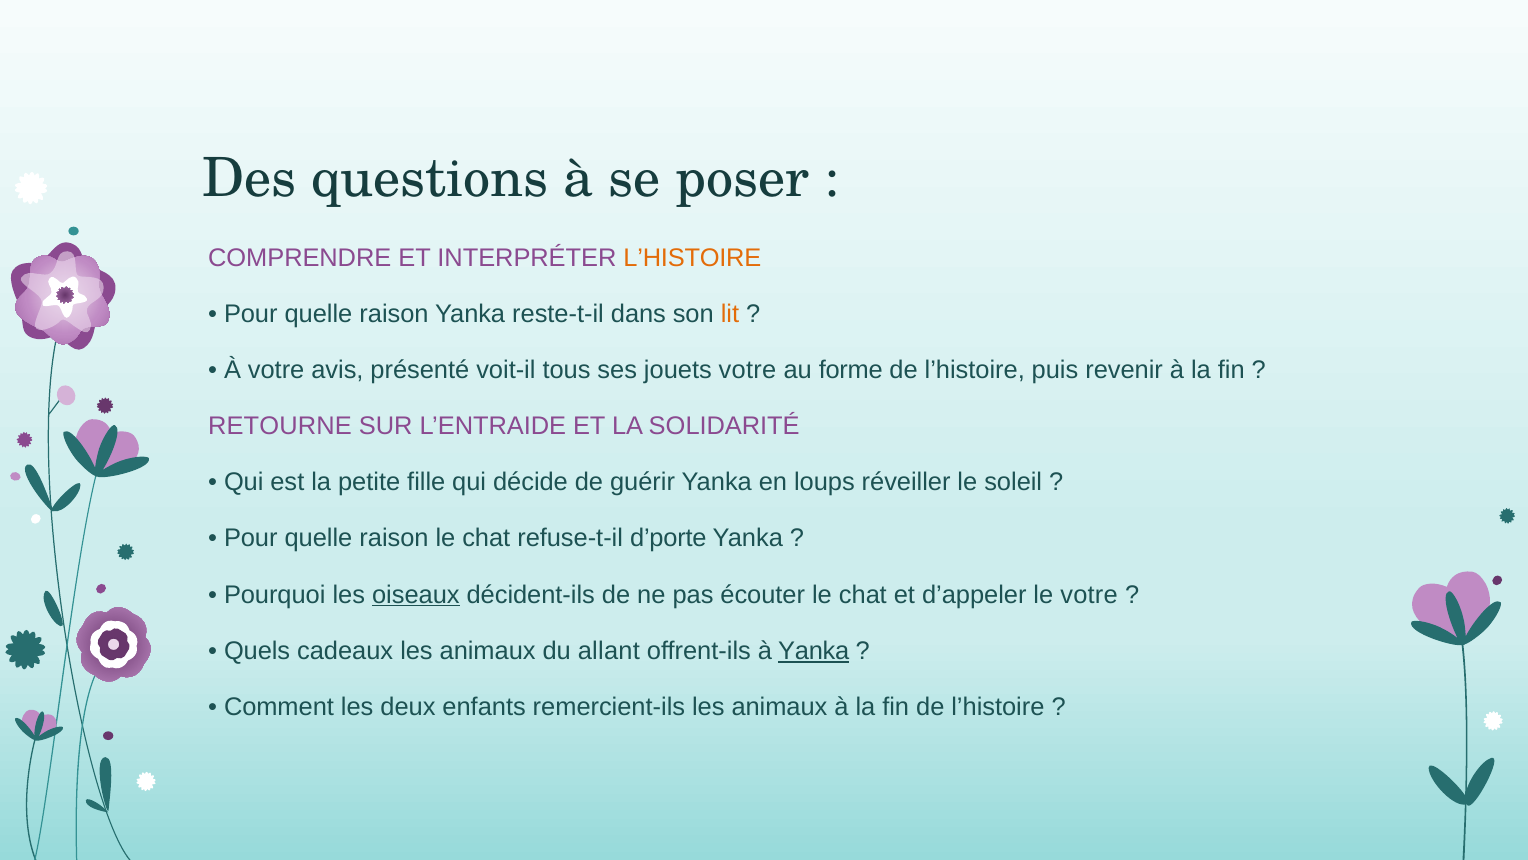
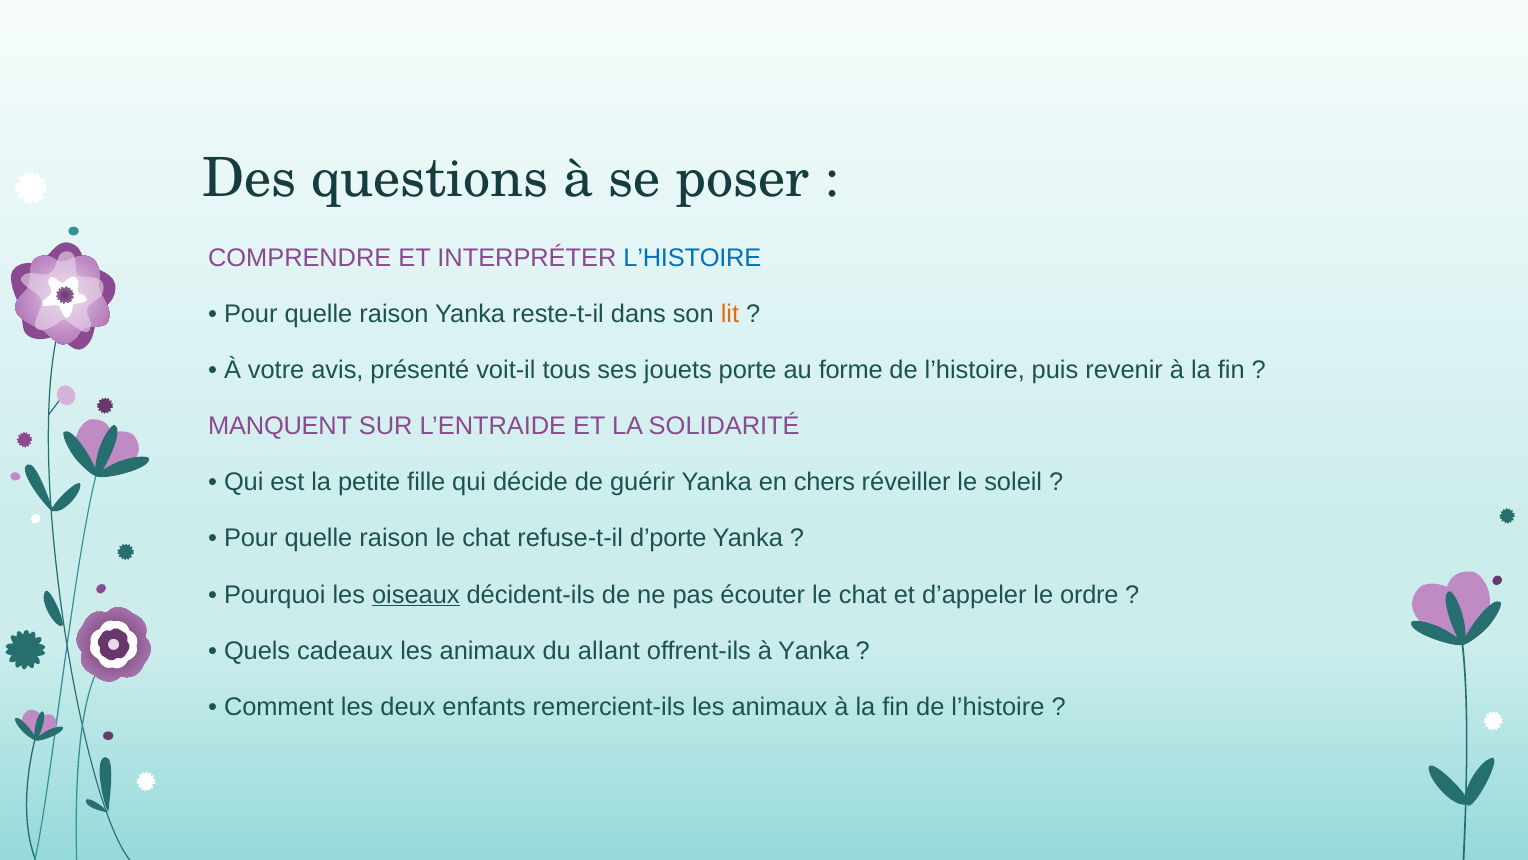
L’HISTOIRE at (692, 258) colour: orange -> blue
jouets votre: votre -> porte
RETOURNE: RETOURNE -> MANQUENT
loups: loups -> chers
le votre: votre -> ordre
Yanka at (814, 650) underline: present -> none
